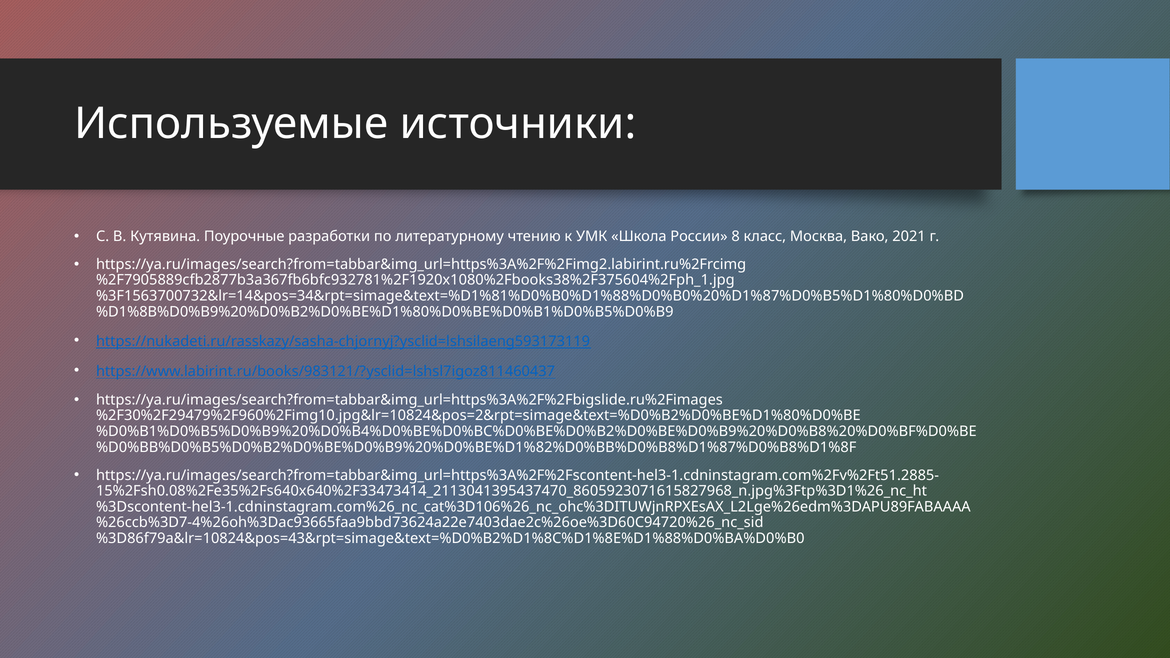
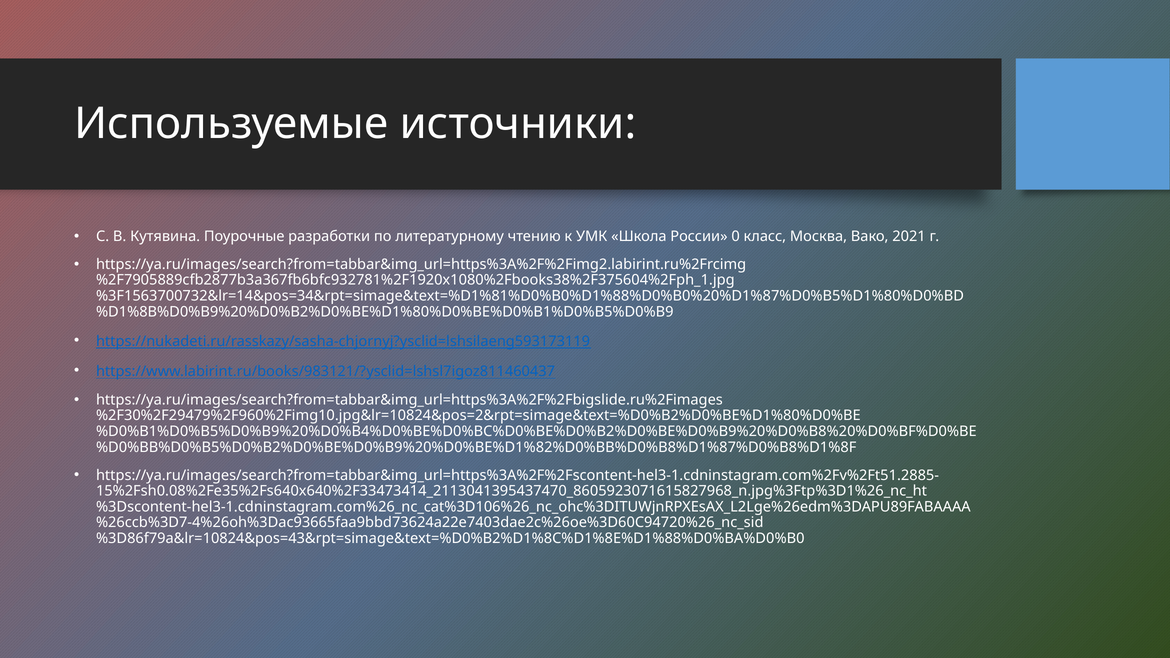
8: 8 -> 0
